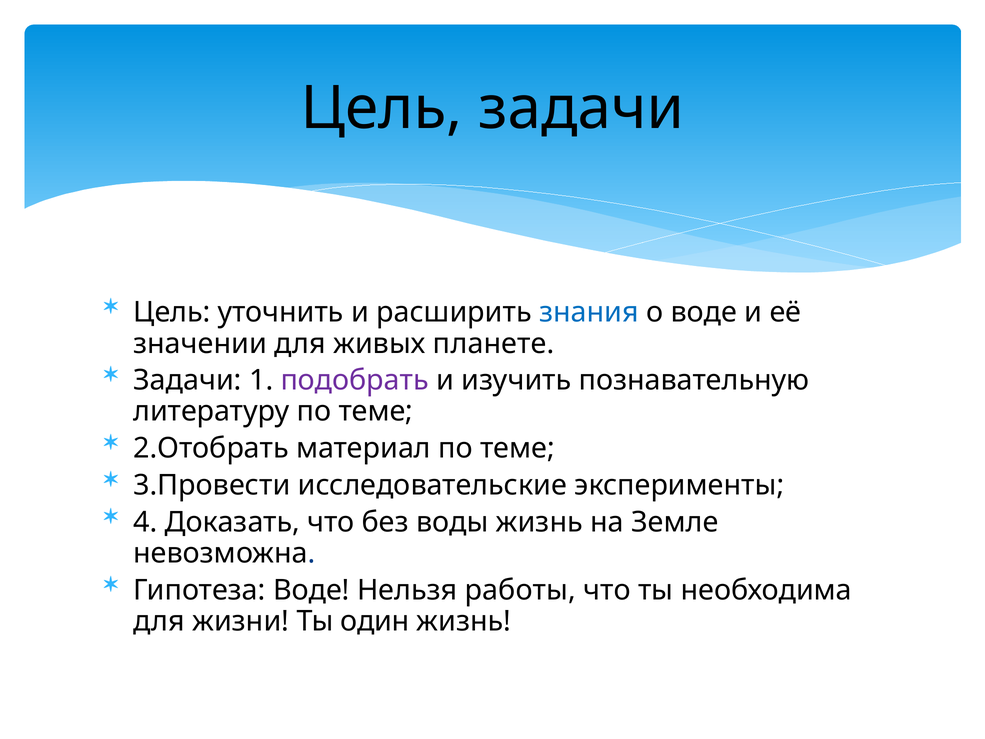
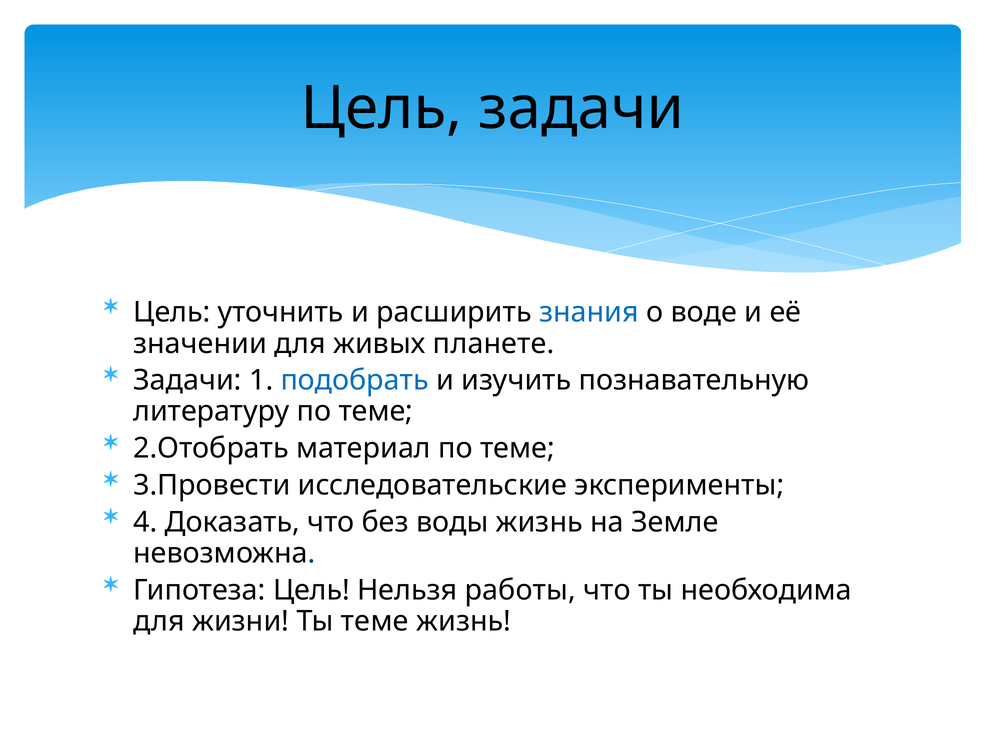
подобрать colour: purple -> blue
Гипотеза Воде: Воде -> Цель
Ты один: один -> теме
